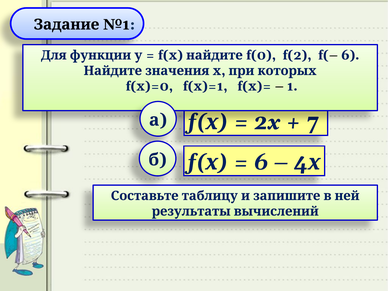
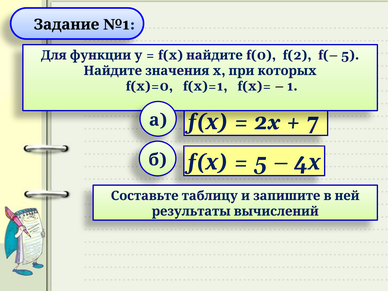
f(– 6: 6 -> 5
6 at (261, 162): 6 -> 5
